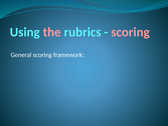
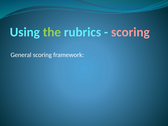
the colour: pink -> light green
